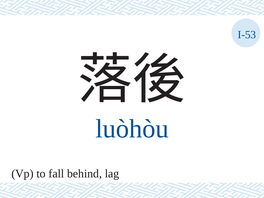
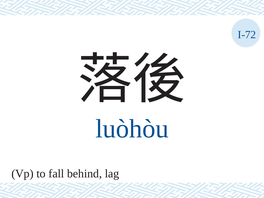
I-53: I-53 -> I-72
